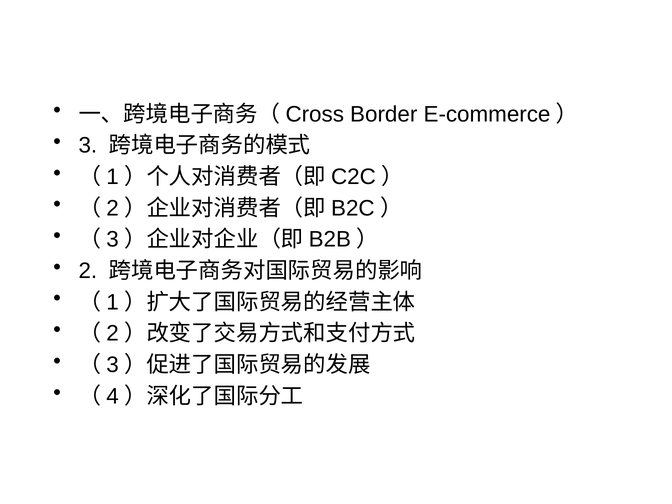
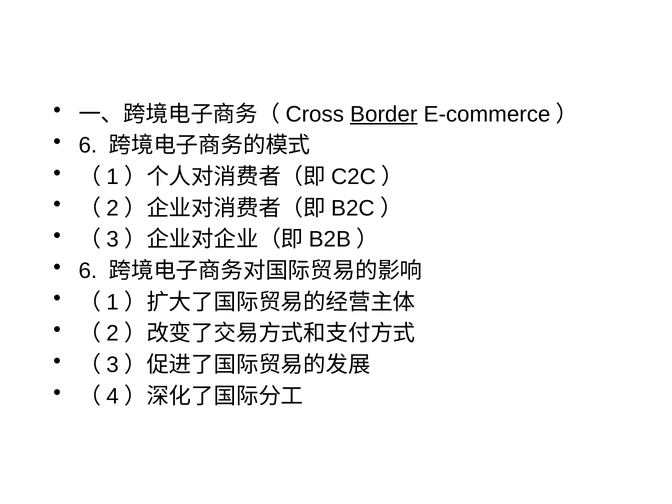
Border underline: none -> present
3 at (88, 145): 3 -> 6
2 at (88, 271): 2 -> 6
